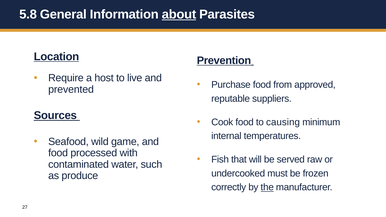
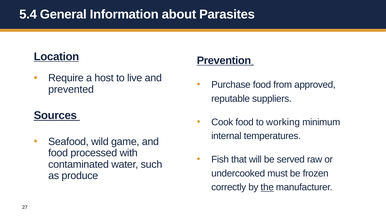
5.8: 5.8 -> 5.4
about underline: present -> none
causing: causing -> working
